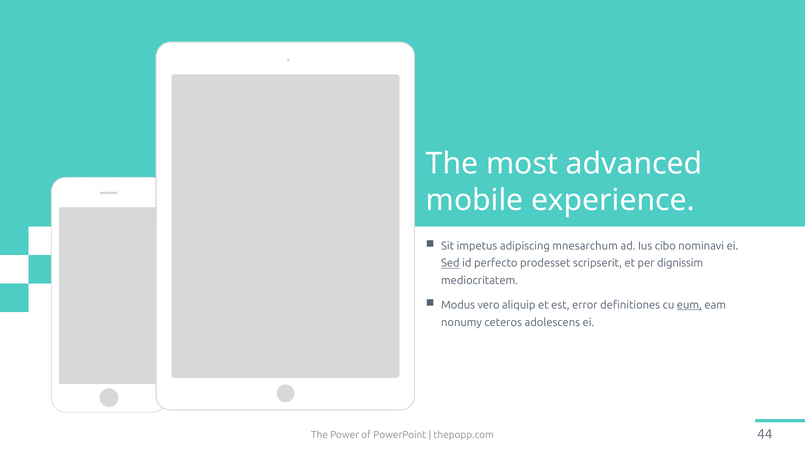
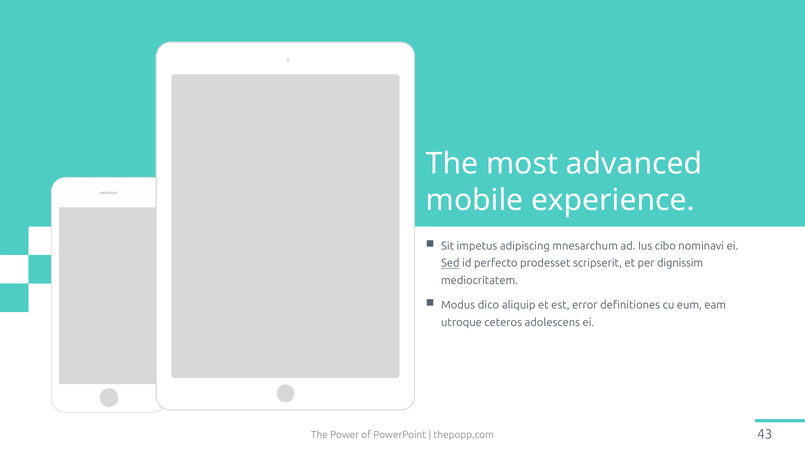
vero: vero -> dico
eum underline: present -> none
nonumy: nonumy -> utroque
44: 44 -> 43
